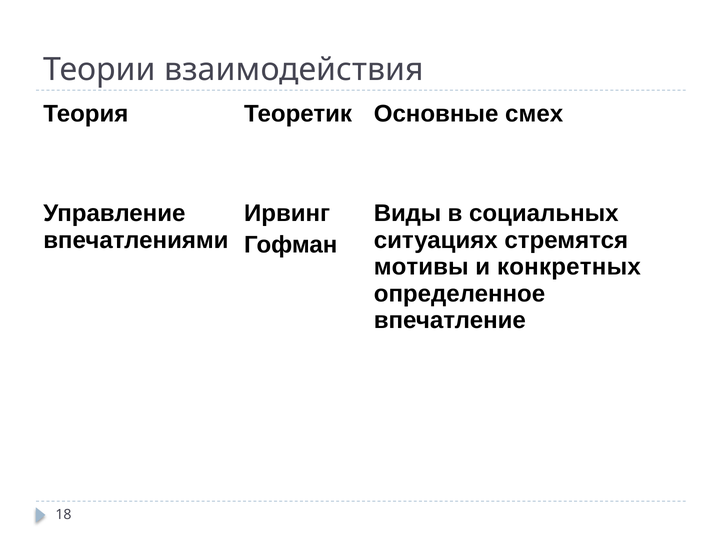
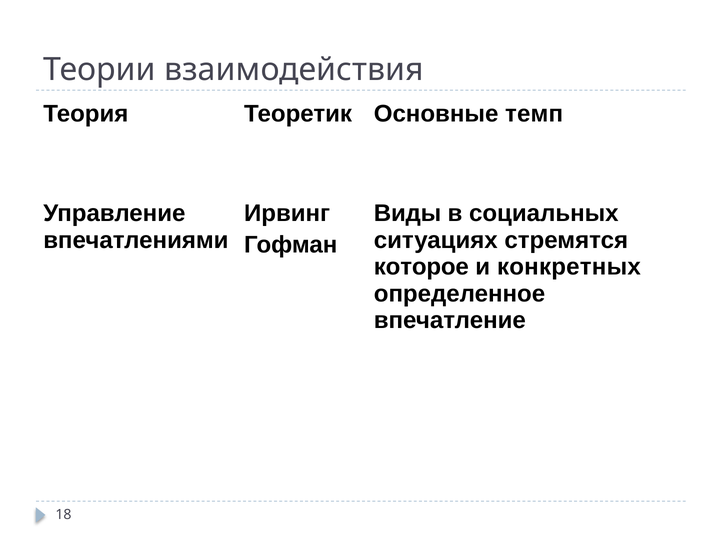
смех: смех -> темп
мотивы: мотивы -> которое
